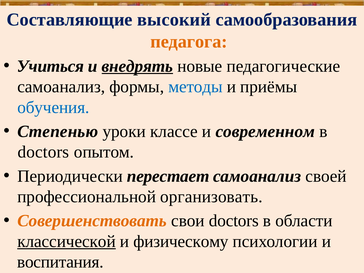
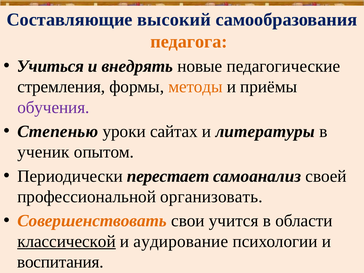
внедрять underline: present -> none
самоанализ at (61, 87): самоанализ -> стремления
методы colour: blue -> orange
обучения colour: blue -> purple
классе: классе -> сайтах
современном: современном -> литературы
doctors at (43, 152): doctors -> ученик
свои doctors: doctors -> учится
физическому: физическому -> аудирование
